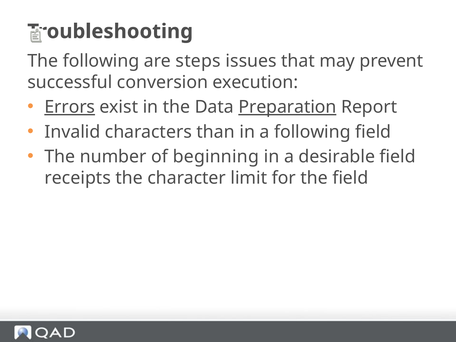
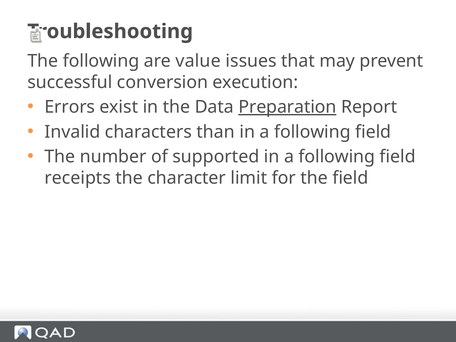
steps: steps -> value
Errors underline: present -> none
beginning: beginning -> supported
desirable at (337, 157): desirable -> following
